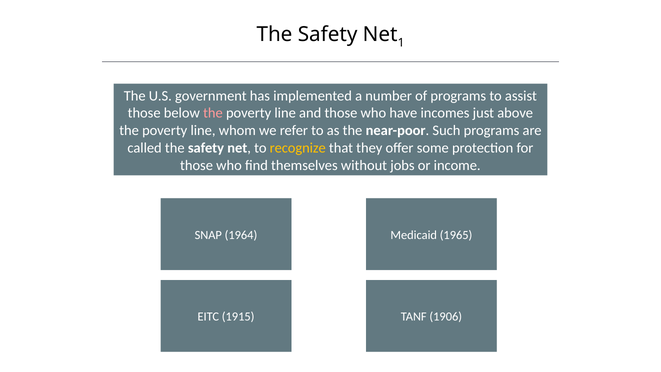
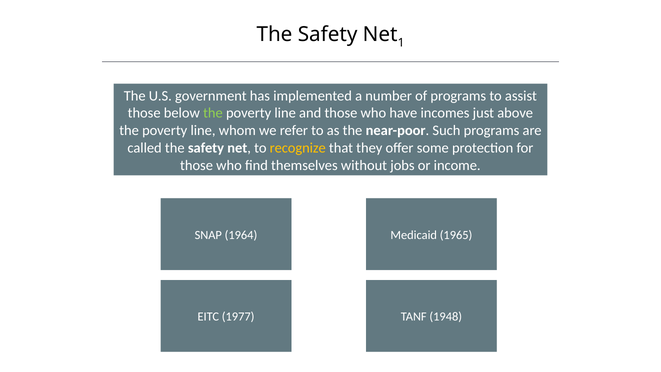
the at (213, 113) colour: pink -> light green
1915: 1915 -> 1977
1906: 1906 -> 1948
